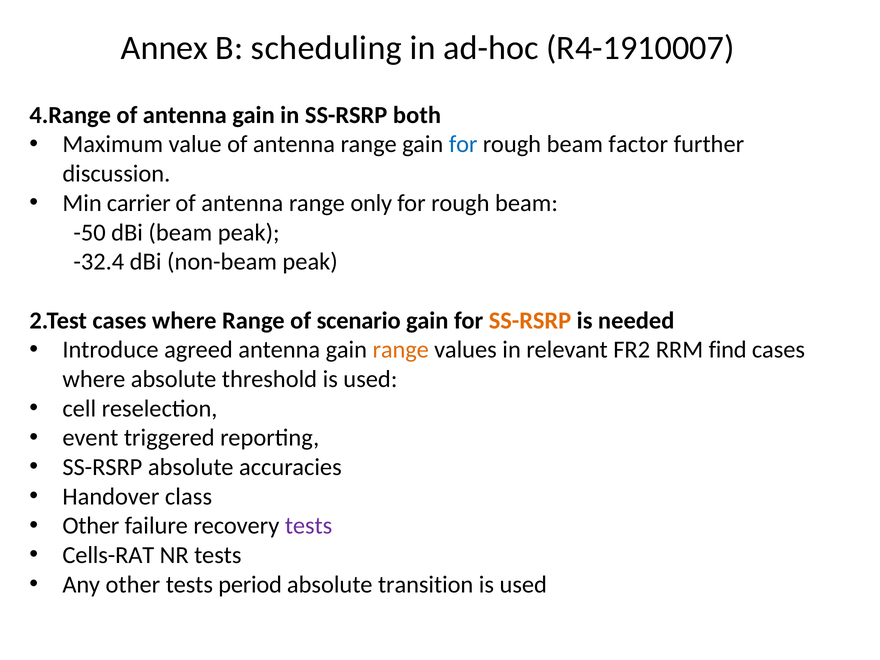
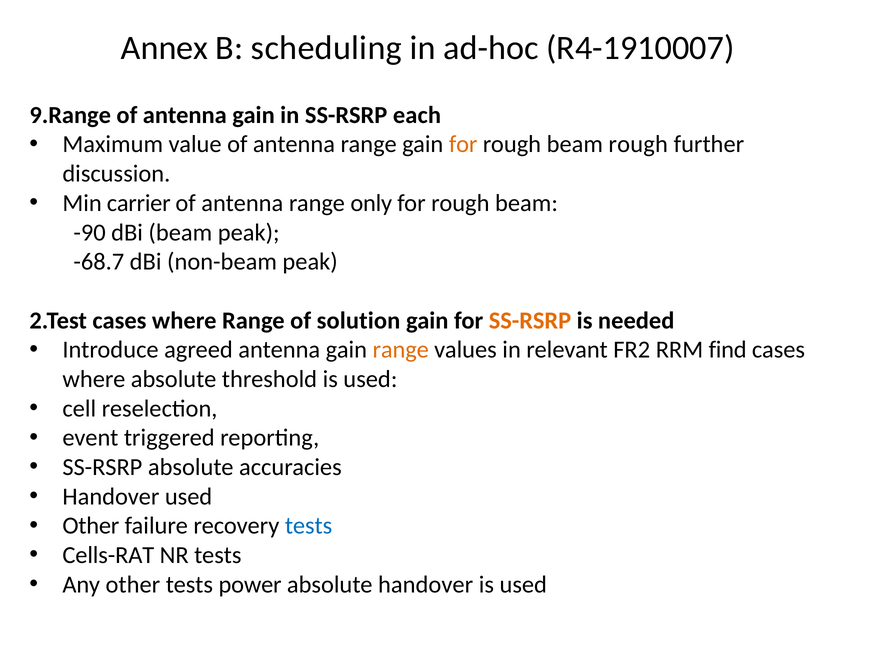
4.Range: 4.Range -> 9.Range
both: both -> each
for at (463, 144) colour: blue -> orange
beam factor: factor -> rough
-50: -50 -> -90
-32.4: -32.4 -> -68.7
scenario: scenario -> solution
Handover class: class -> used
tests at (309, 526) colour: purple -> blue
period: period -> power
absolute transition: transition -> handover
